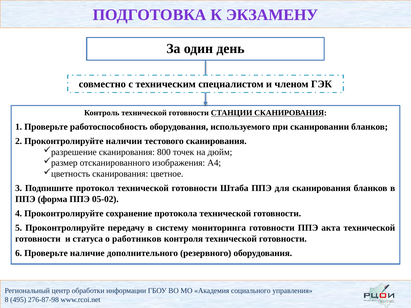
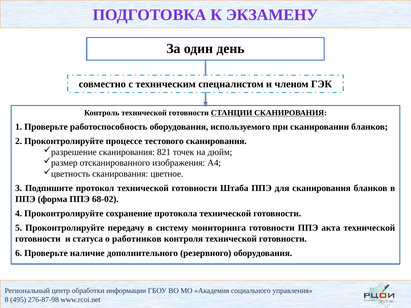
наличии: наличии -> процессе
800: 800 -> 821
05-02: 05-02 -> 68-02
